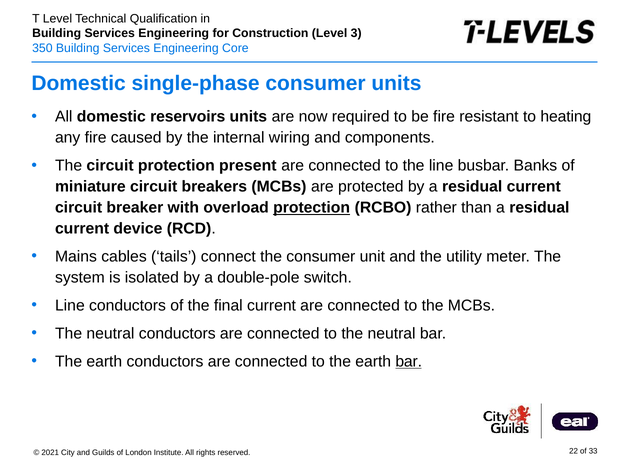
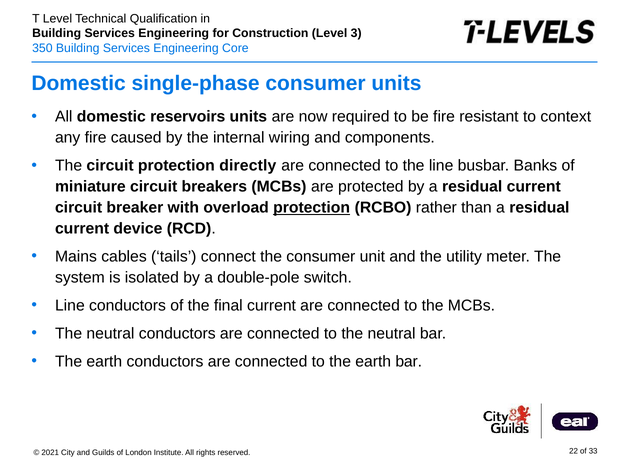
heating: heating -> context
present: present -> directly
bar at (409, 361) underline: present -> none
